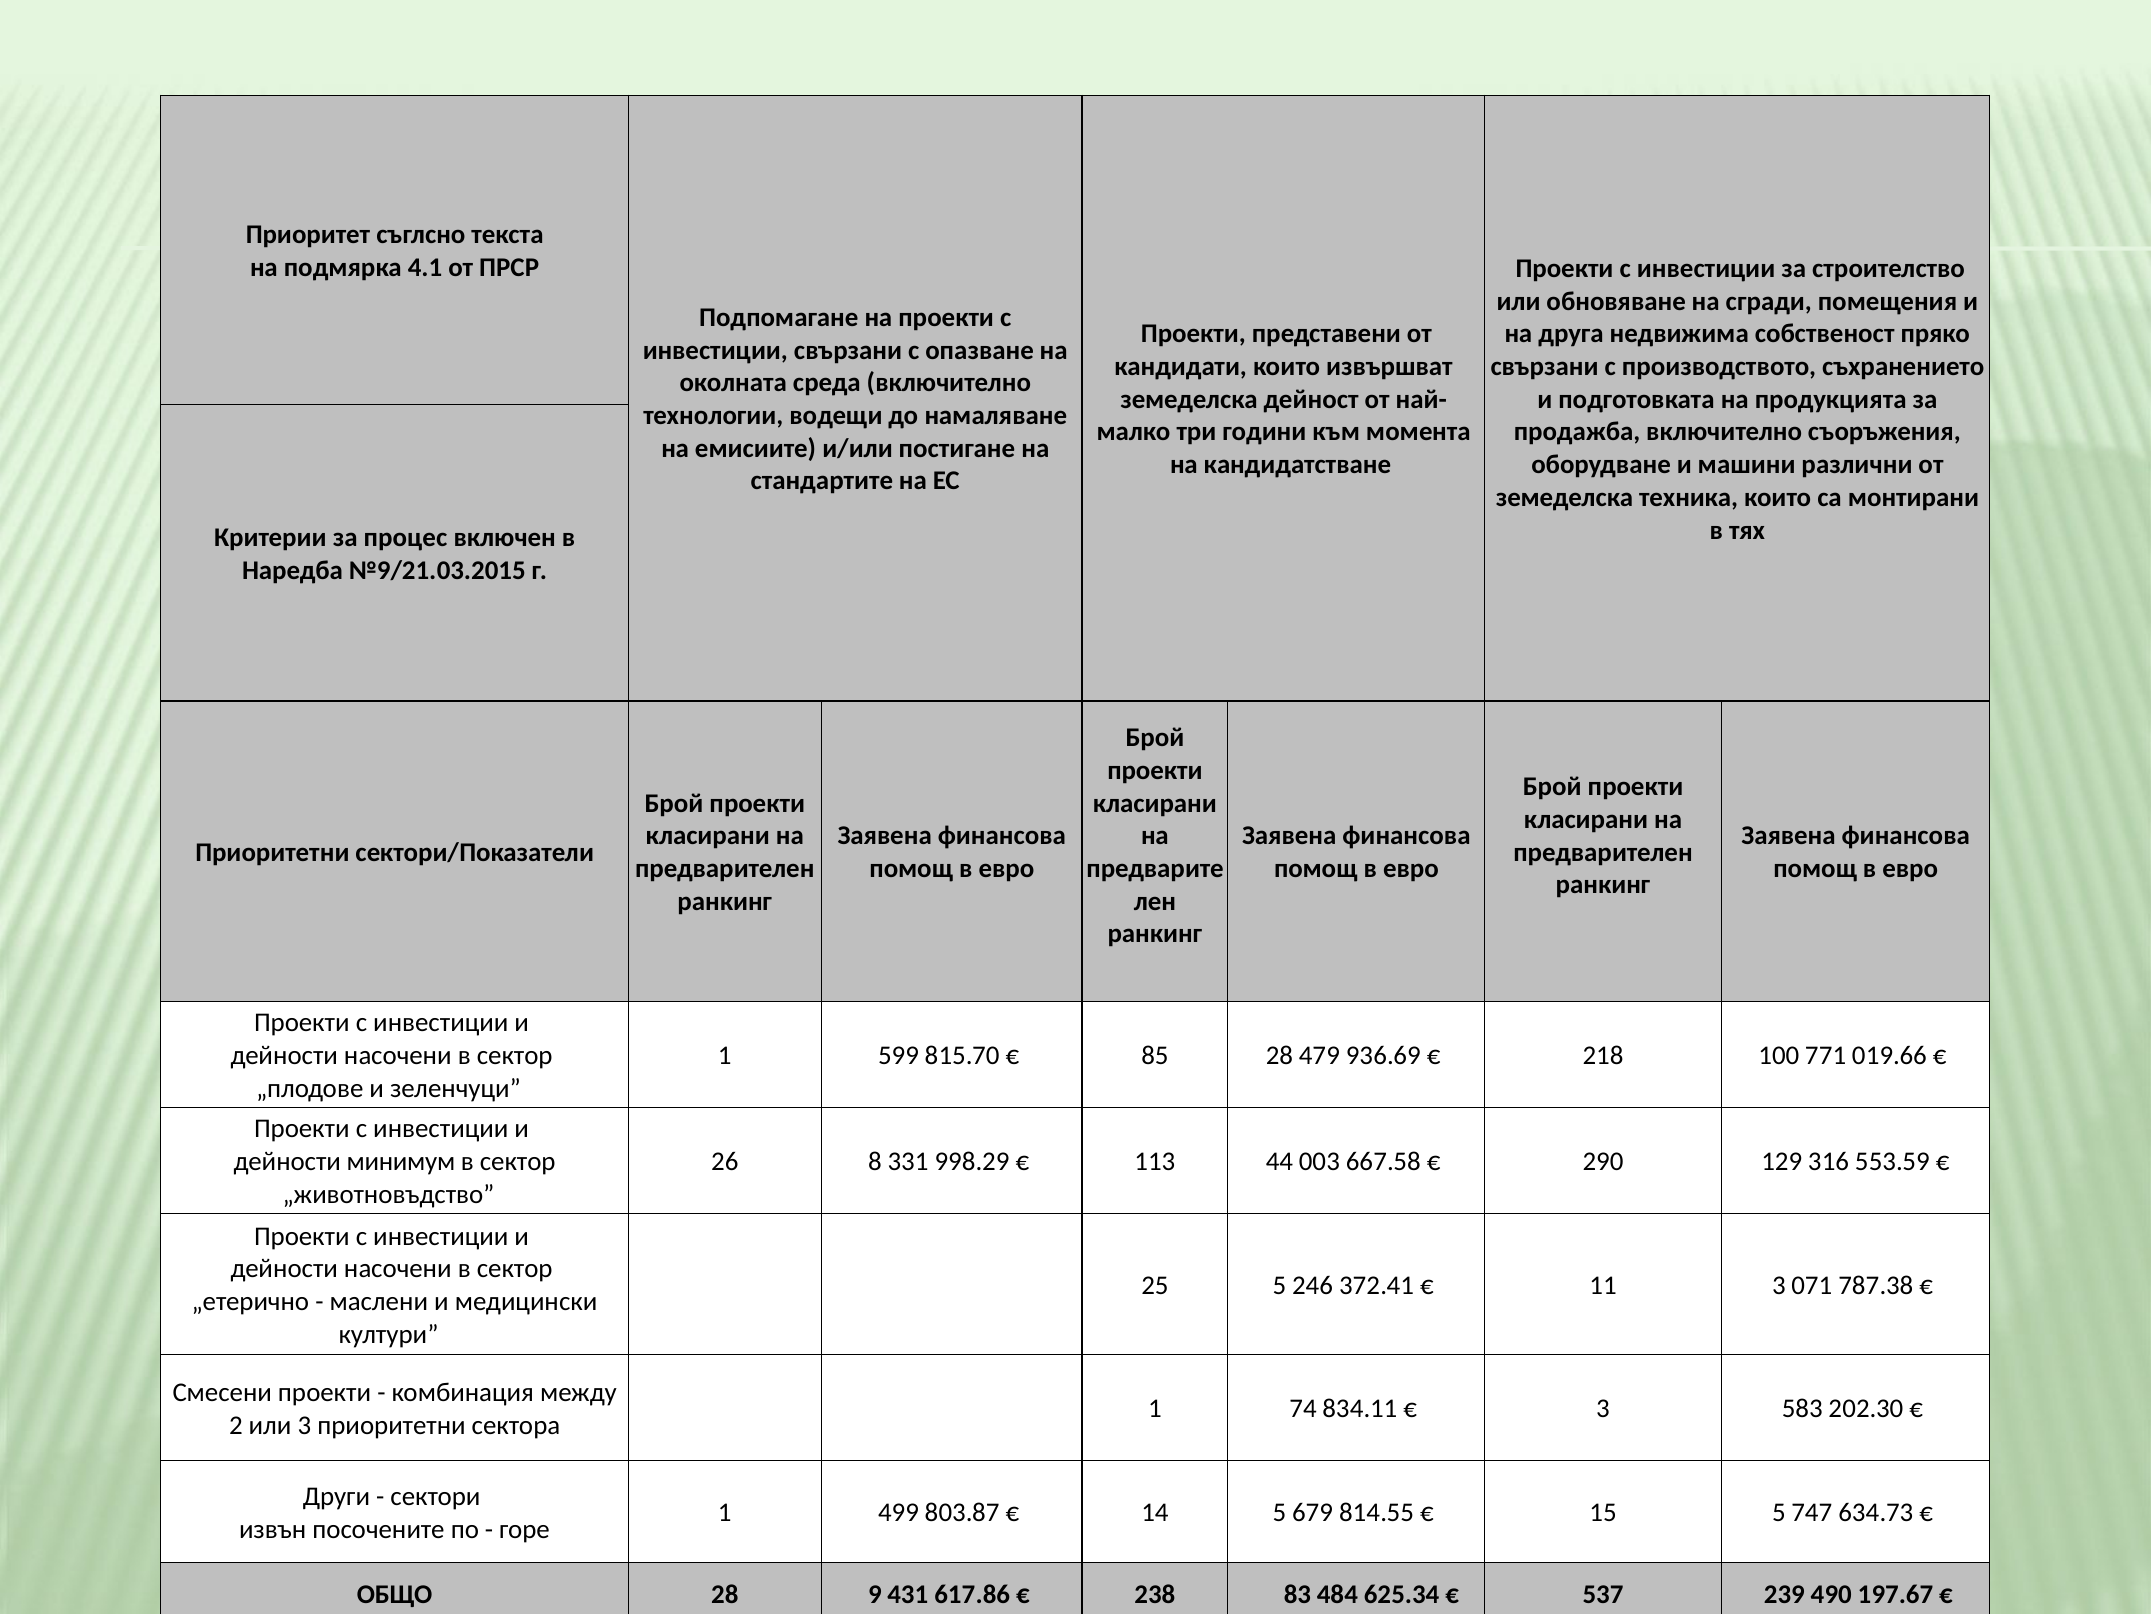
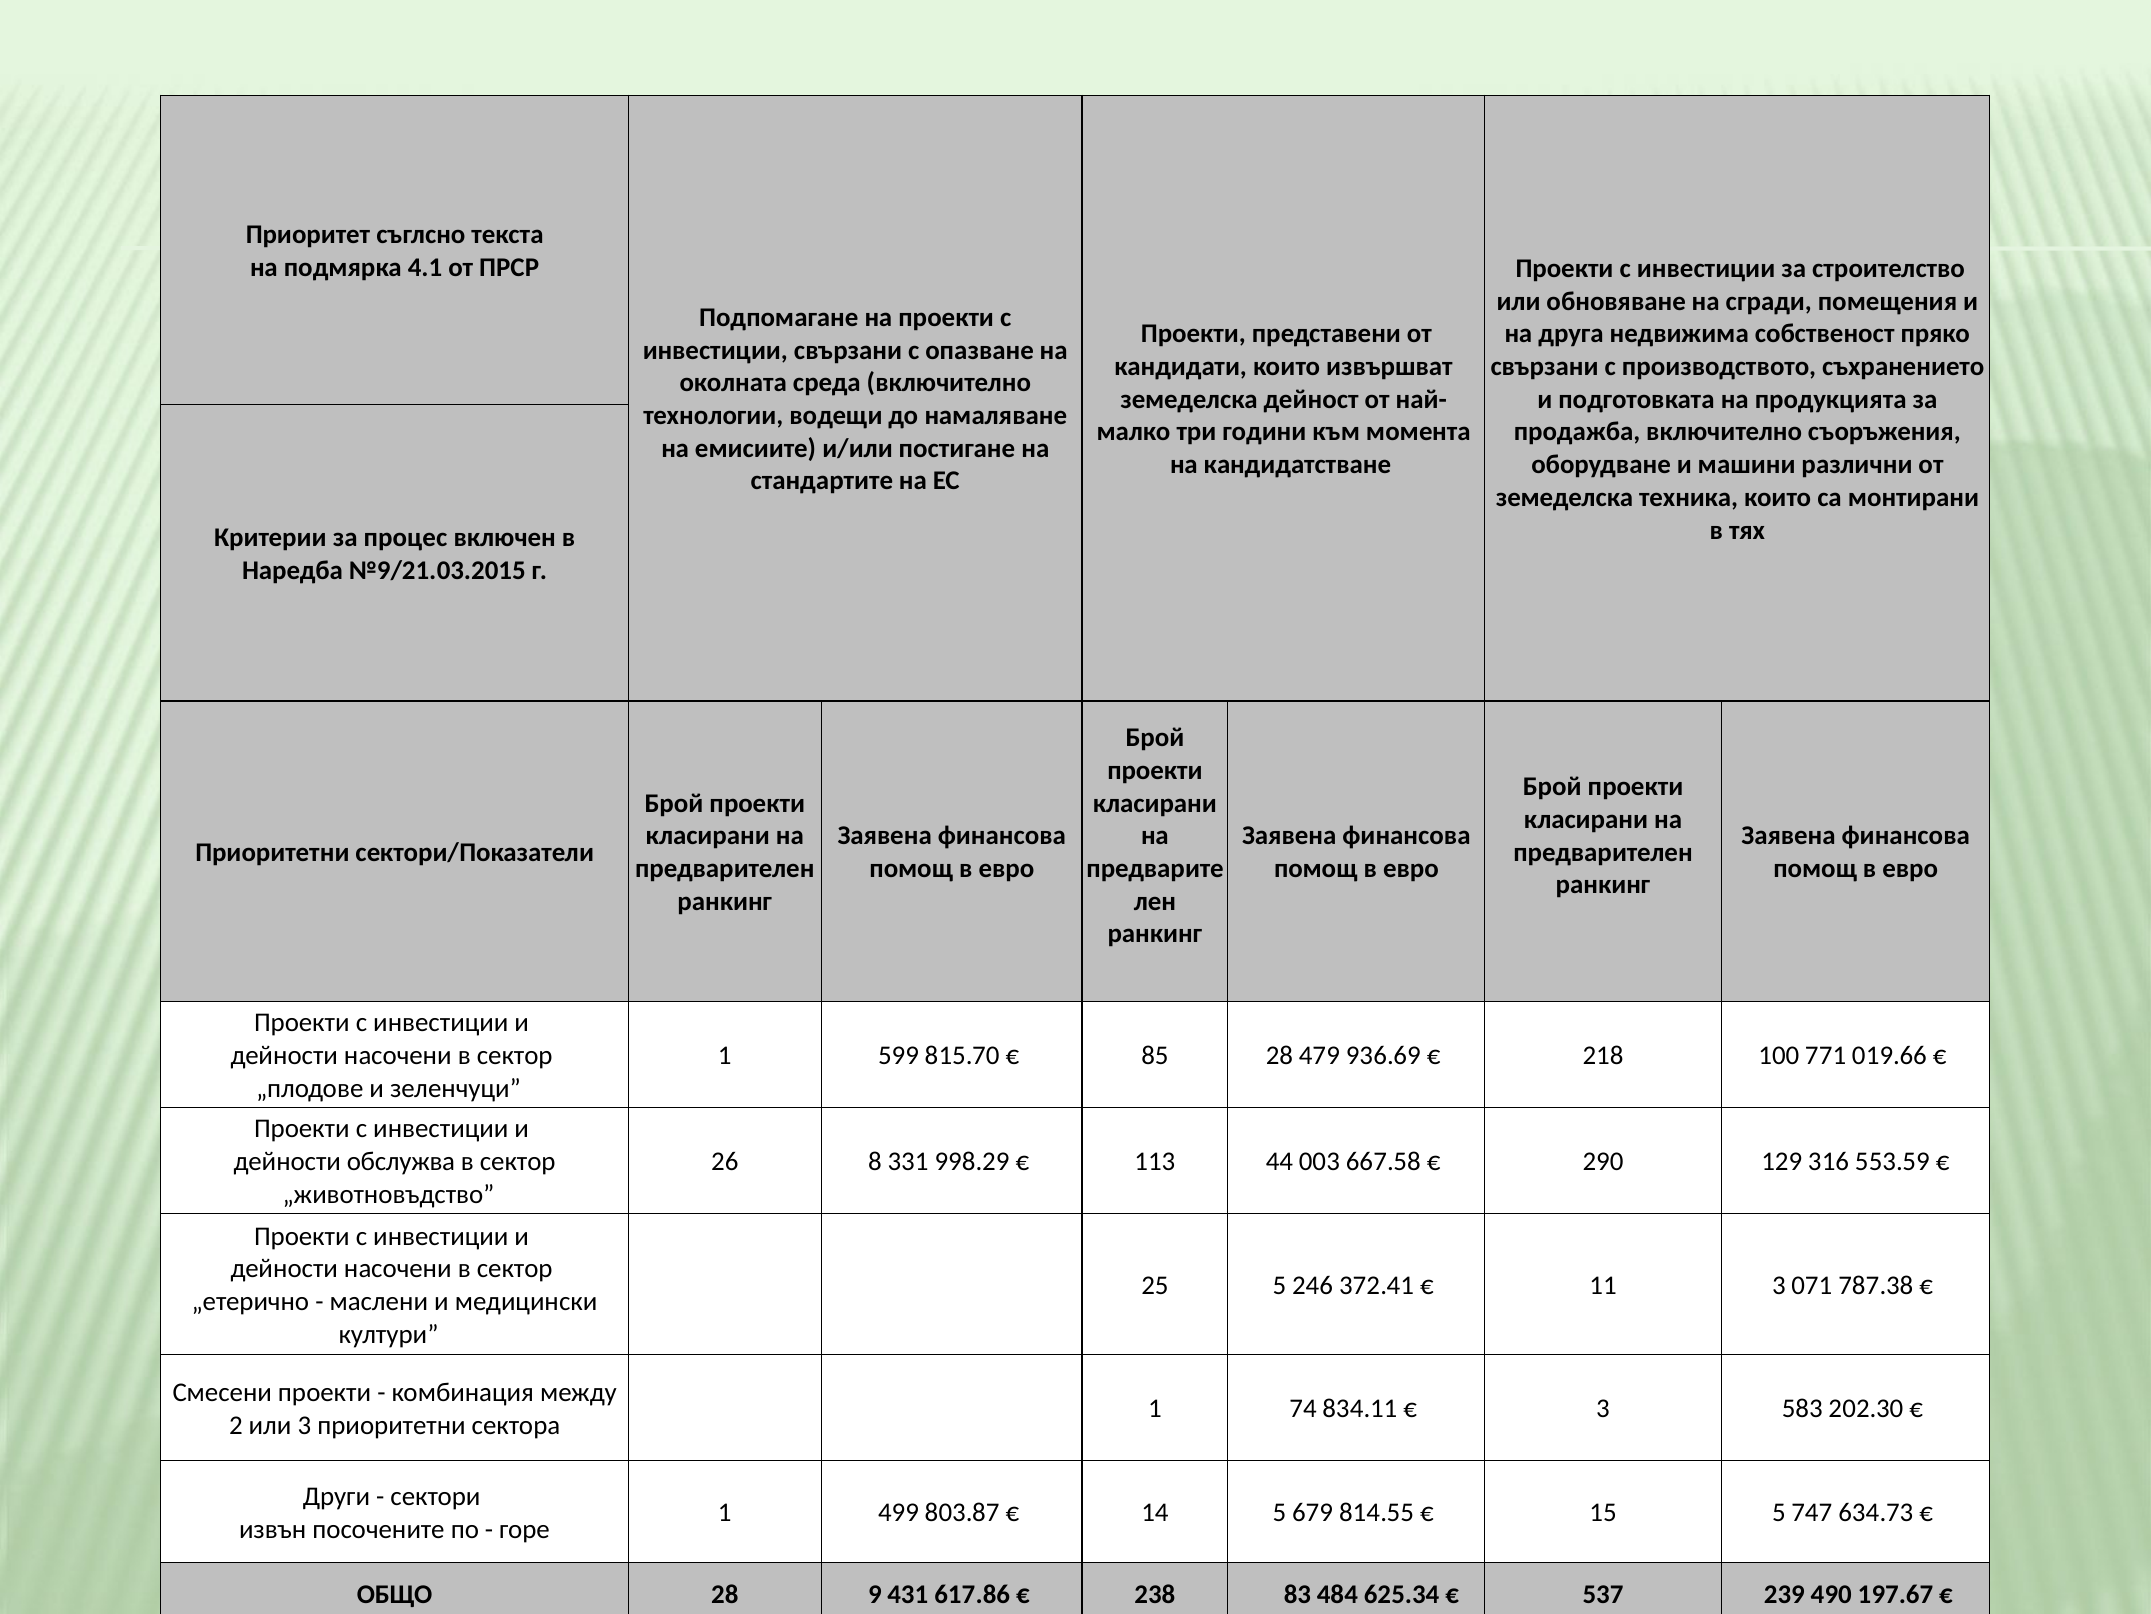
минимум: минимум -> обслужва
